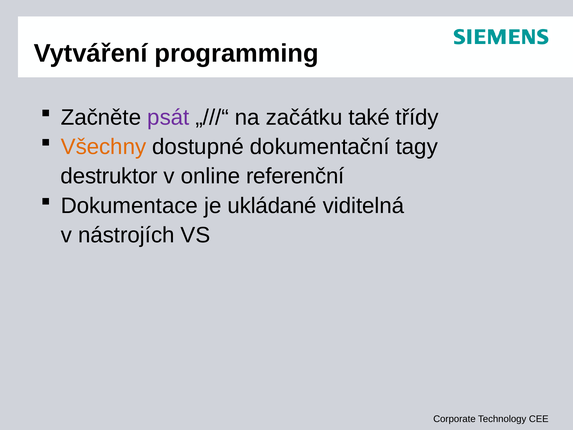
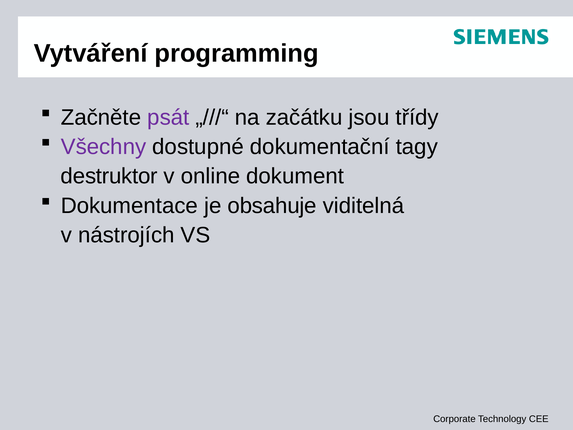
také: také -> jsou
Všechny colour: orange -> purple
referenční: referenční -> dokument
ukládané: ukládané -> obsahuje
